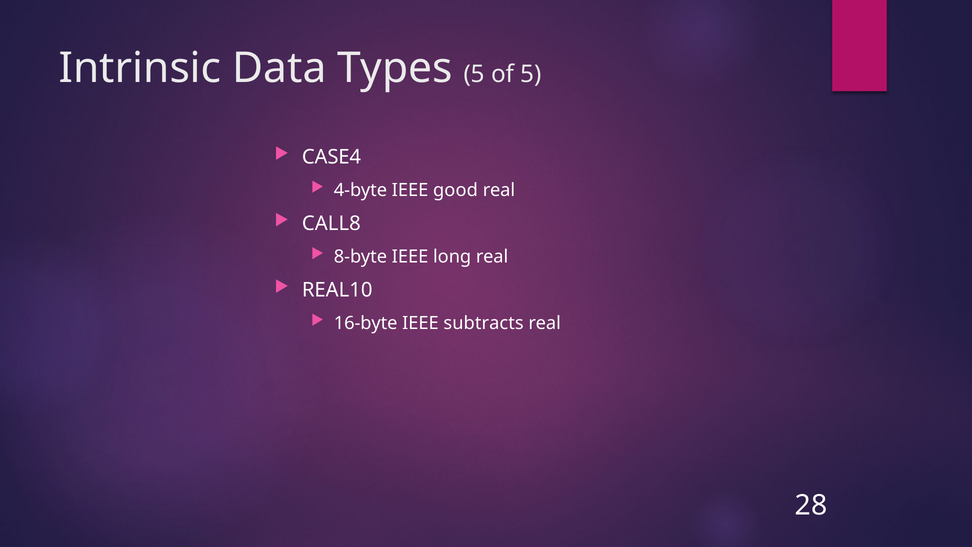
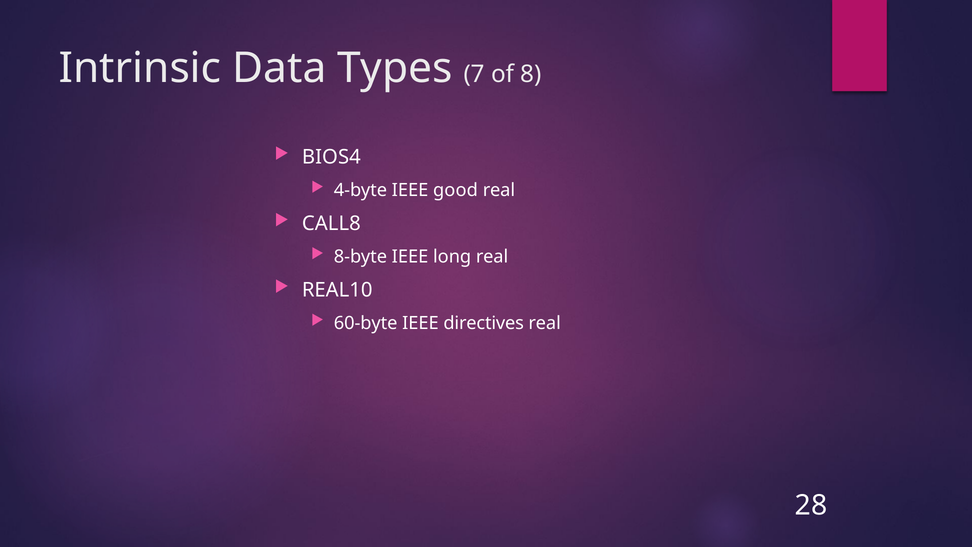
Types 5: 5 -> 7
of 5: 5 -> 8
CASE4: CASE4 -> BIOS4
16-byte: 16-byte -> 60-byte
subtracts: subtracts -> directives
